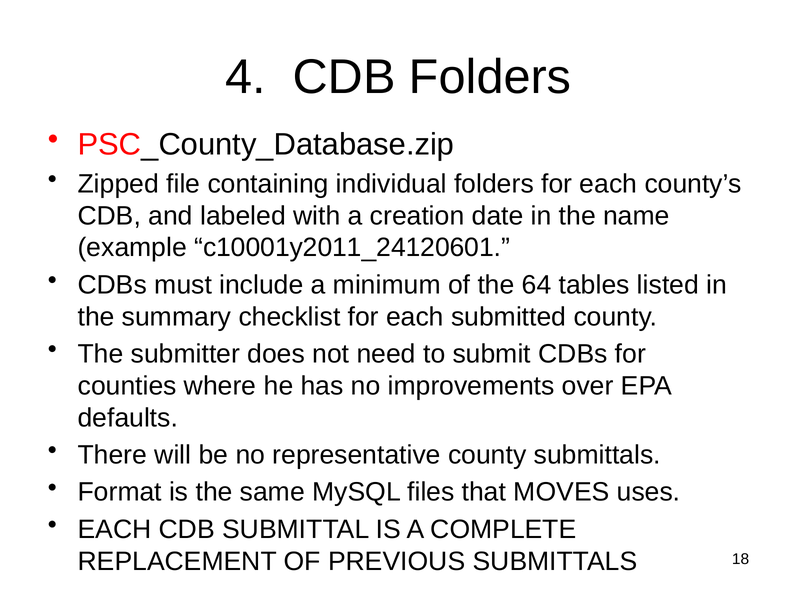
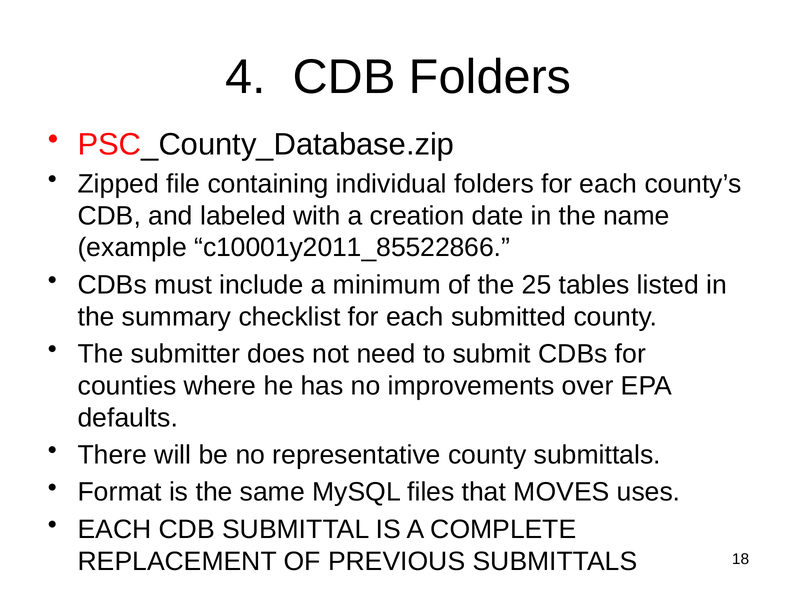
c10001y2011_24120601: c10001y2011_24120601 -> c10001y2011_85522866
64: 64 -> 25
